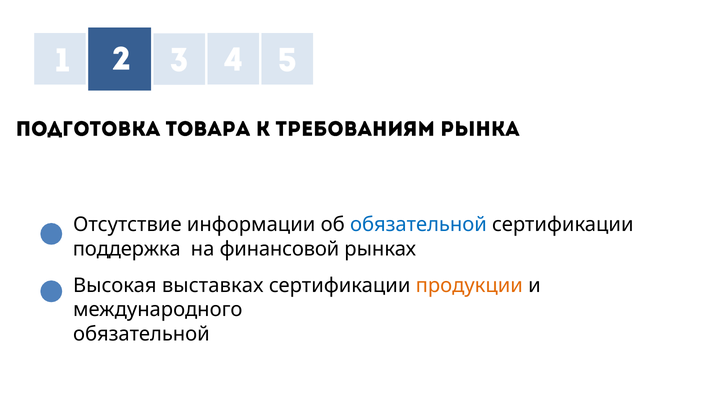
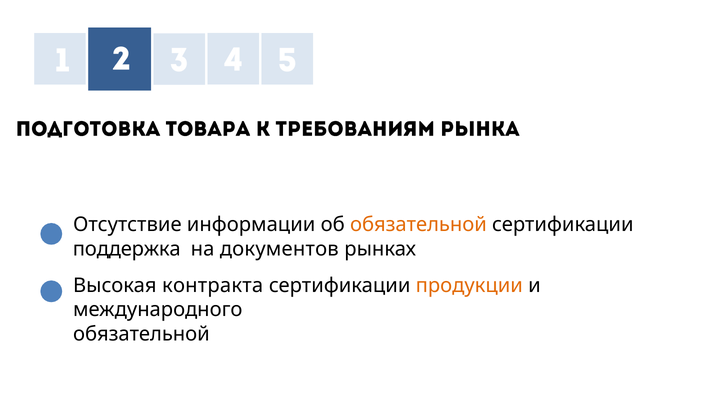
обязательной at (418, 225) colour: blue -> orange
финансовой: финансовой -> документов
выставках: выставках -> контракта
